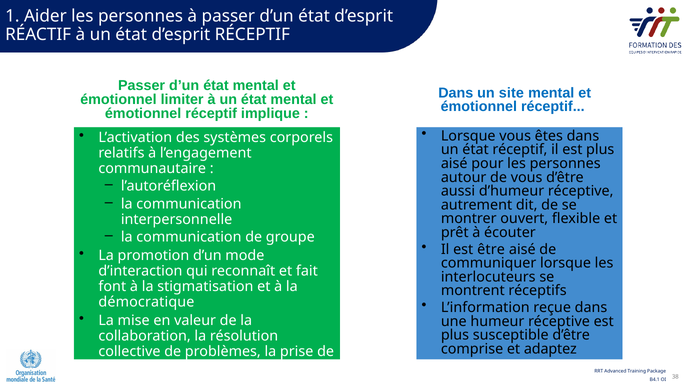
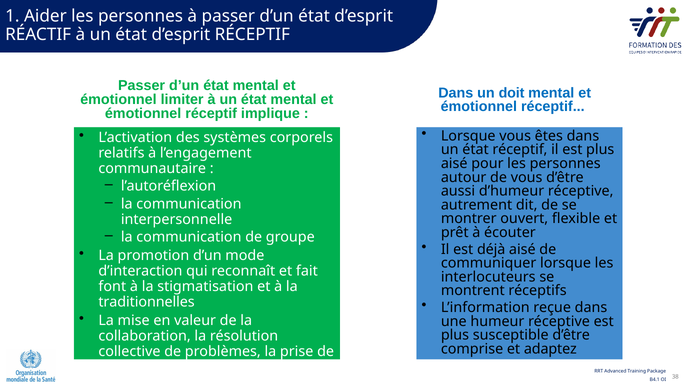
site: site -> doit
être: être -> déjà
démocratique: démocratique -> traditionnelles
